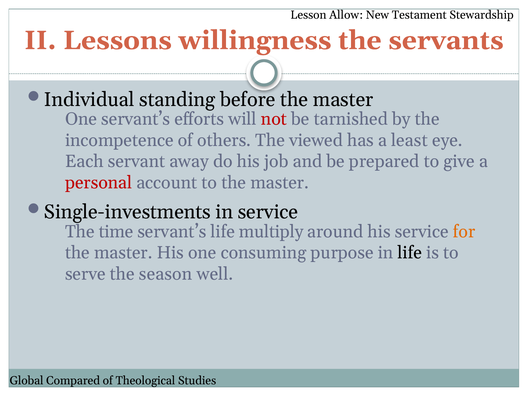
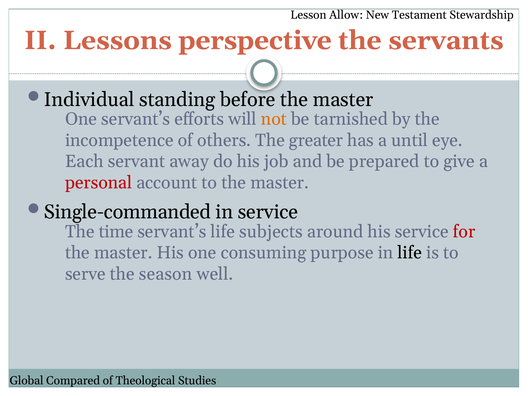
willingness: willingness -> perspective
not colour: red -> orange
viewed: viewed -> greater
least: least -> until
Single-investments: Single-investments -> Single-commanded
multiply: multiply -> subjects
for colour: orange -> red
